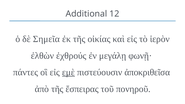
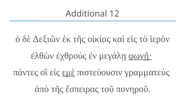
Σημεῖα: Σημεῖα -> Δεξιῶν
φωνῇ· underline: none -> present
ἀποκριθεῖσα: ἀποκριθεῖσα -> γραμματεὺς
